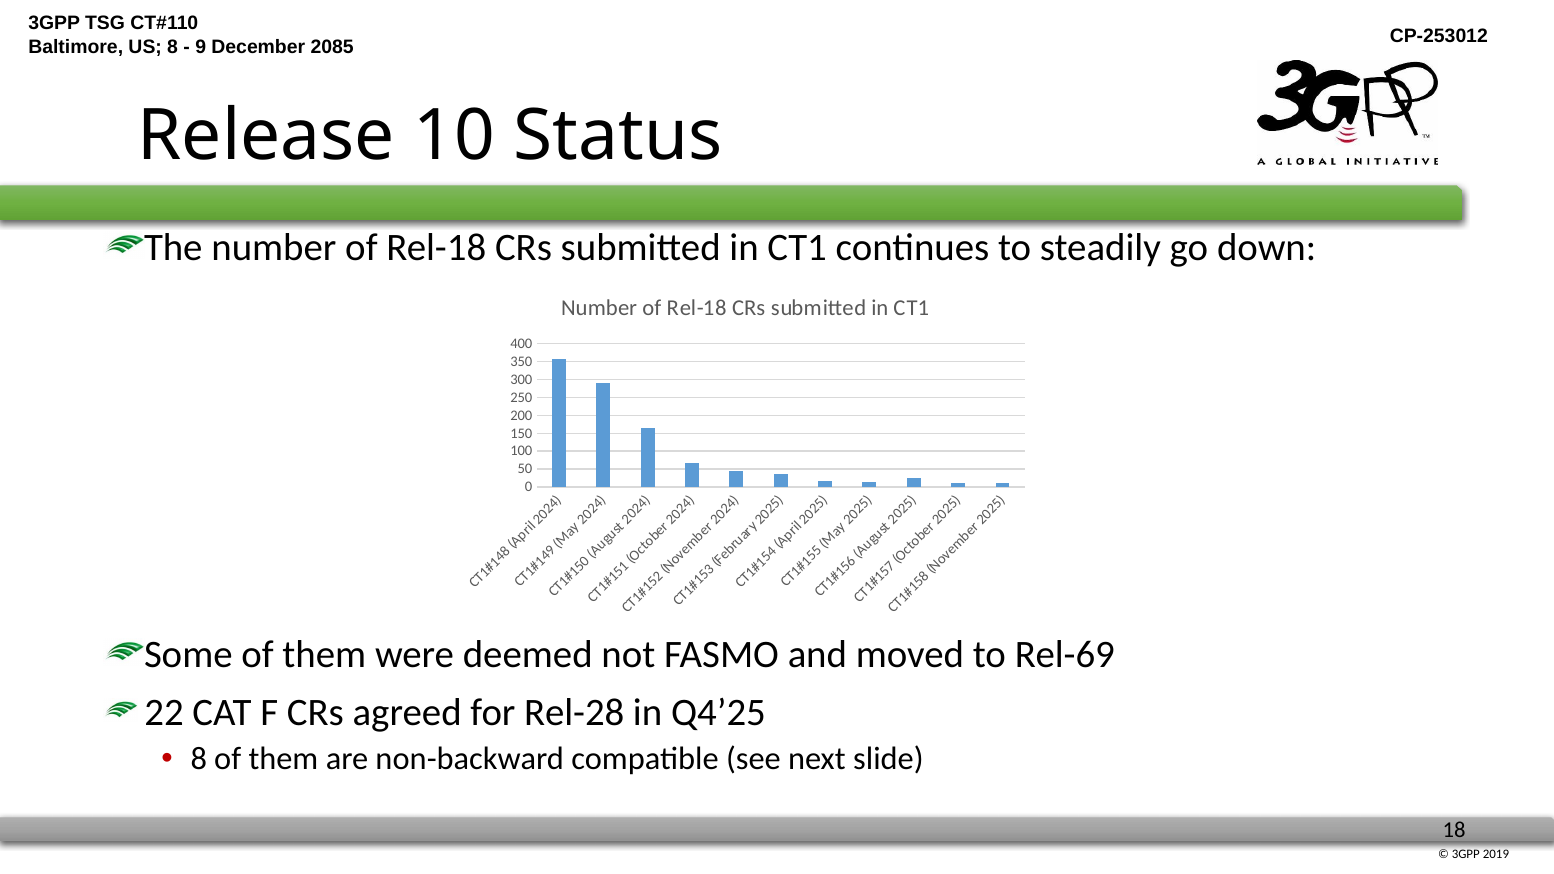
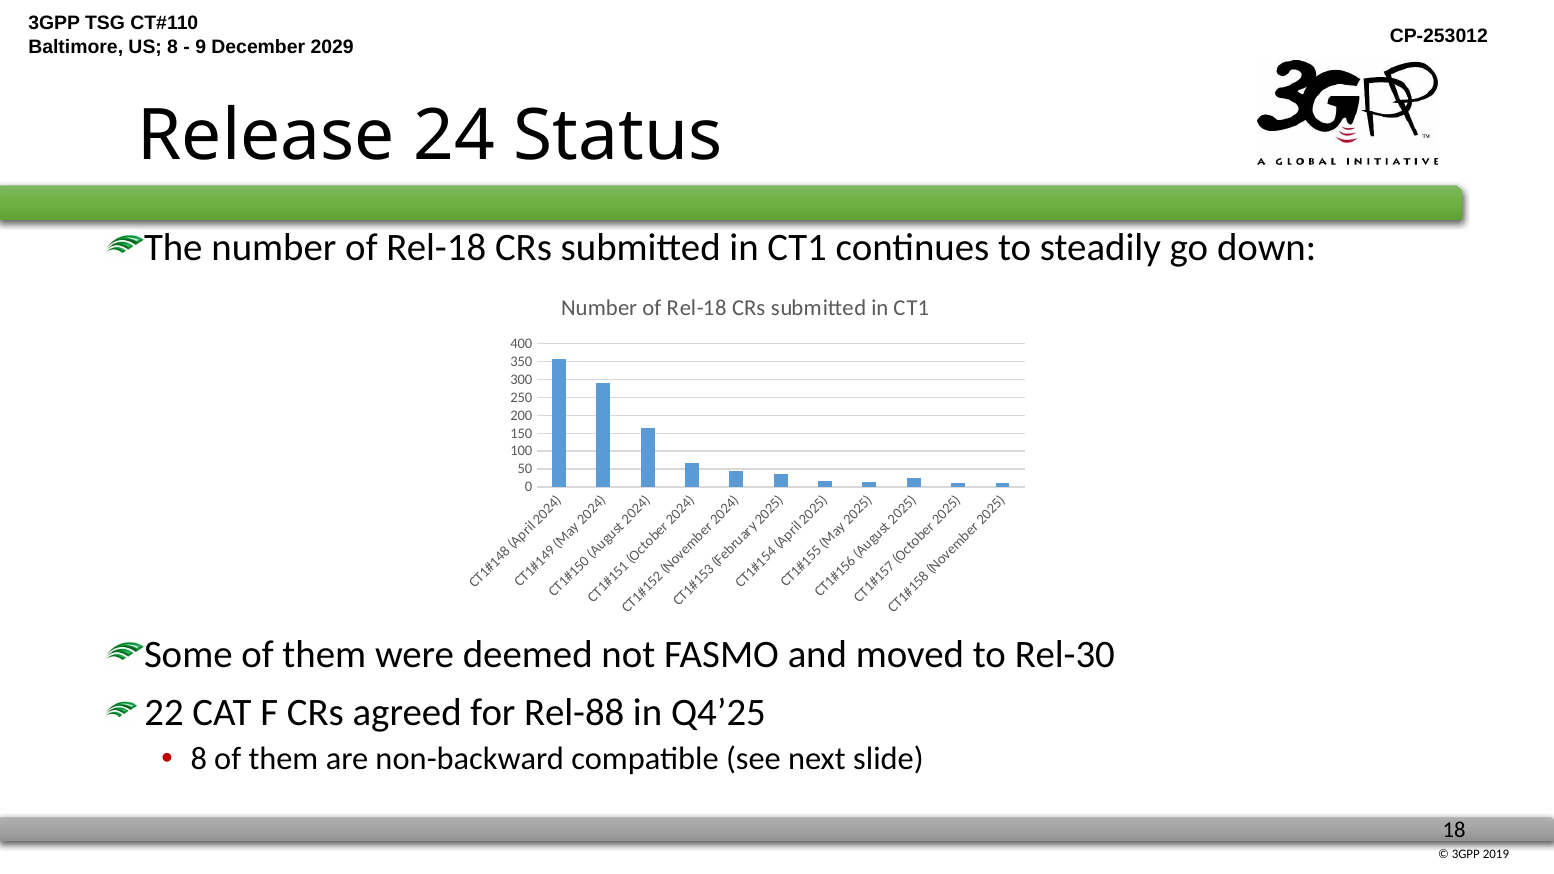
2085: 2085 -> 2029
10: 10 -> 24
Rel-69: Rel-69 -> Rel-30
Rel-28: Rel-28 -> Rel-88
